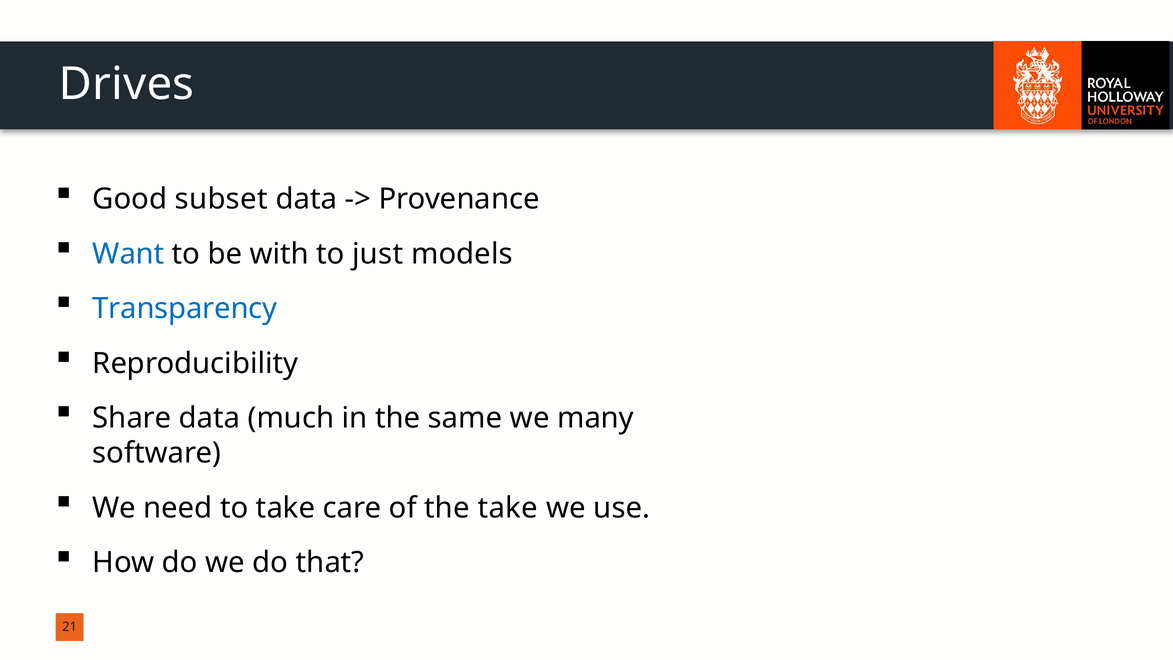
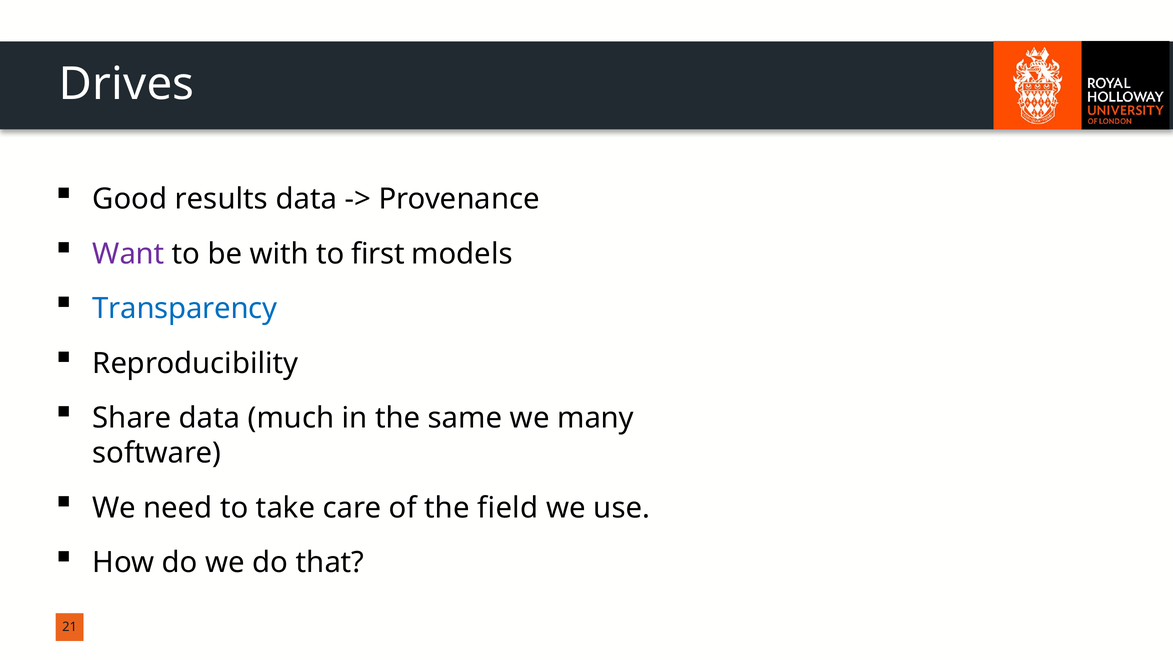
subset: subset -> results
Want colour: blue -> purple
just: just -> first
the take: take -> field
